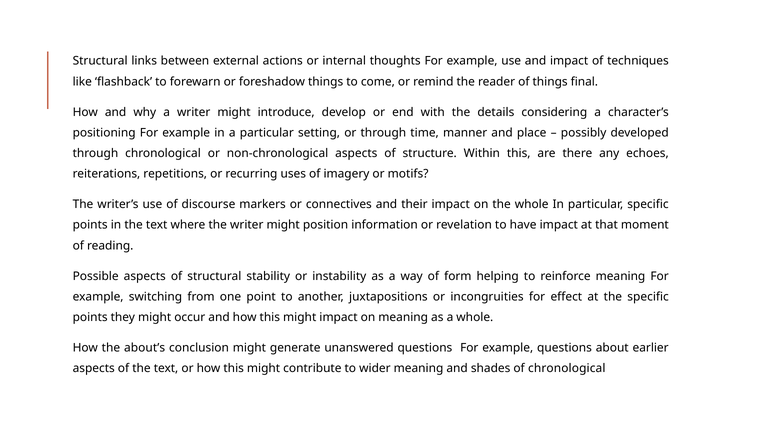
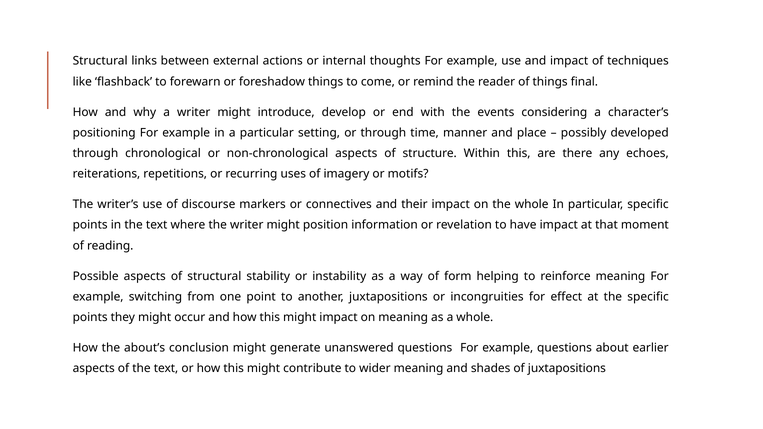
details: details -> events
of chronological: chronological -> juxtapositions
